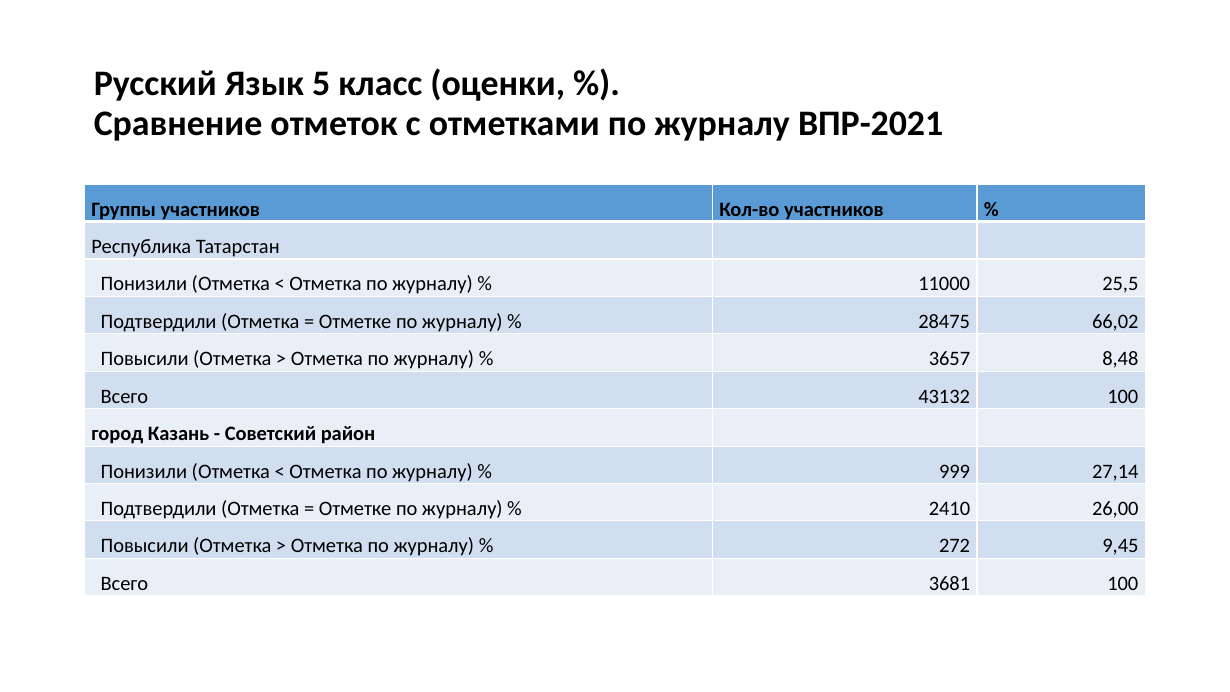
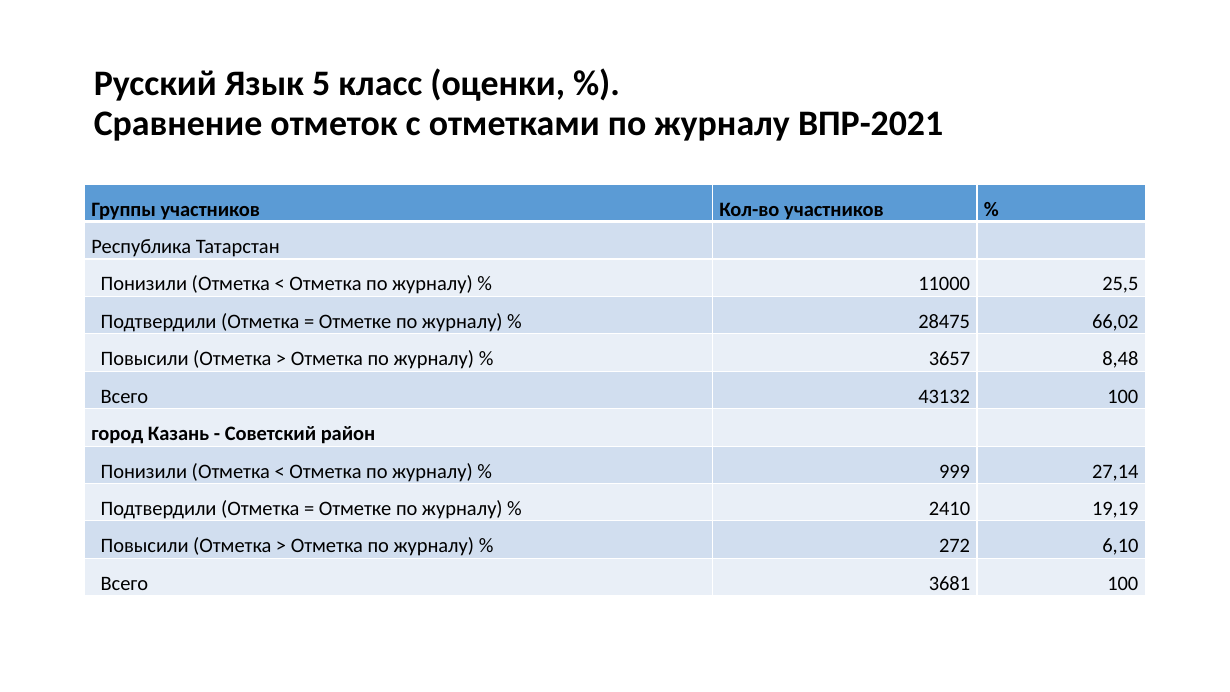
26,00: 26,00 -> 19,19
9,45: 9,45 -> 6,10
